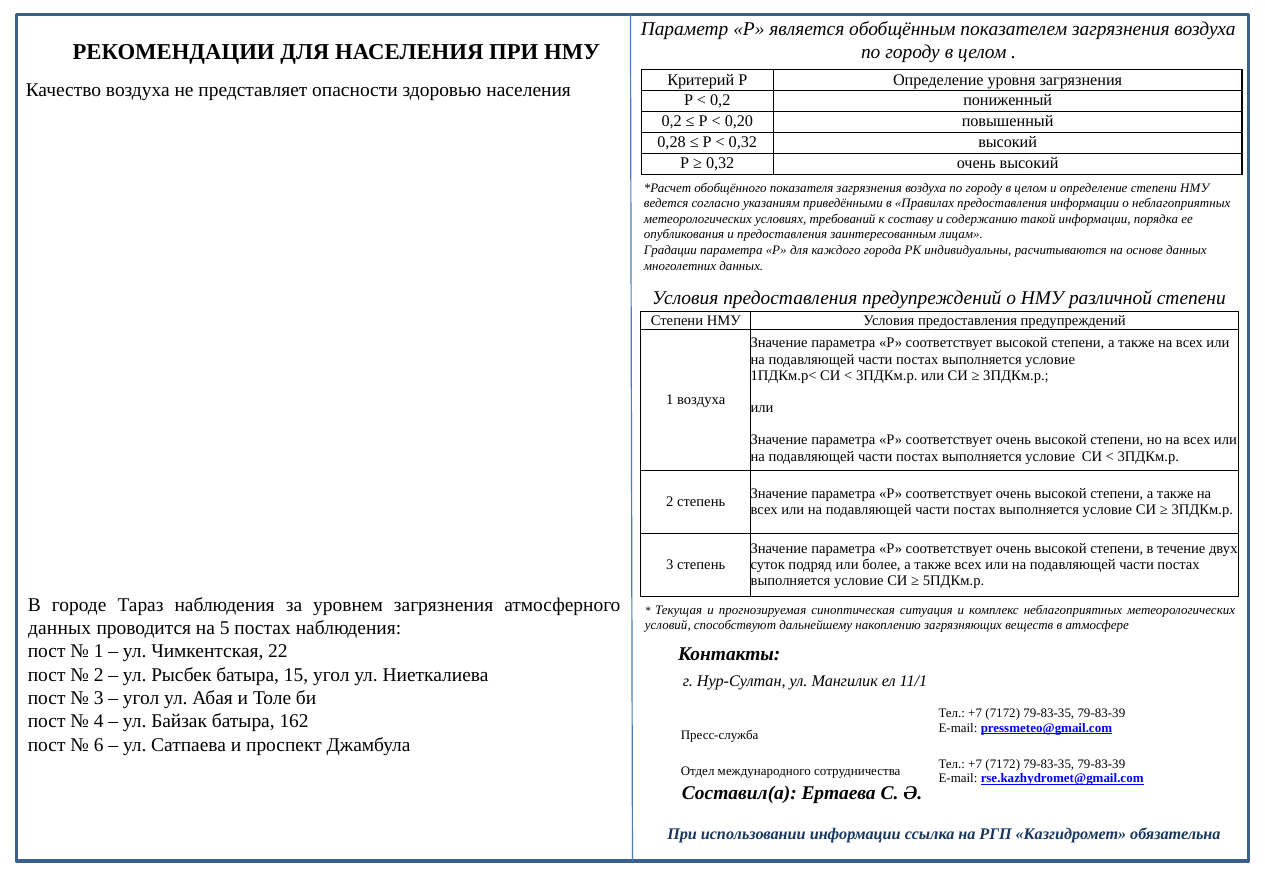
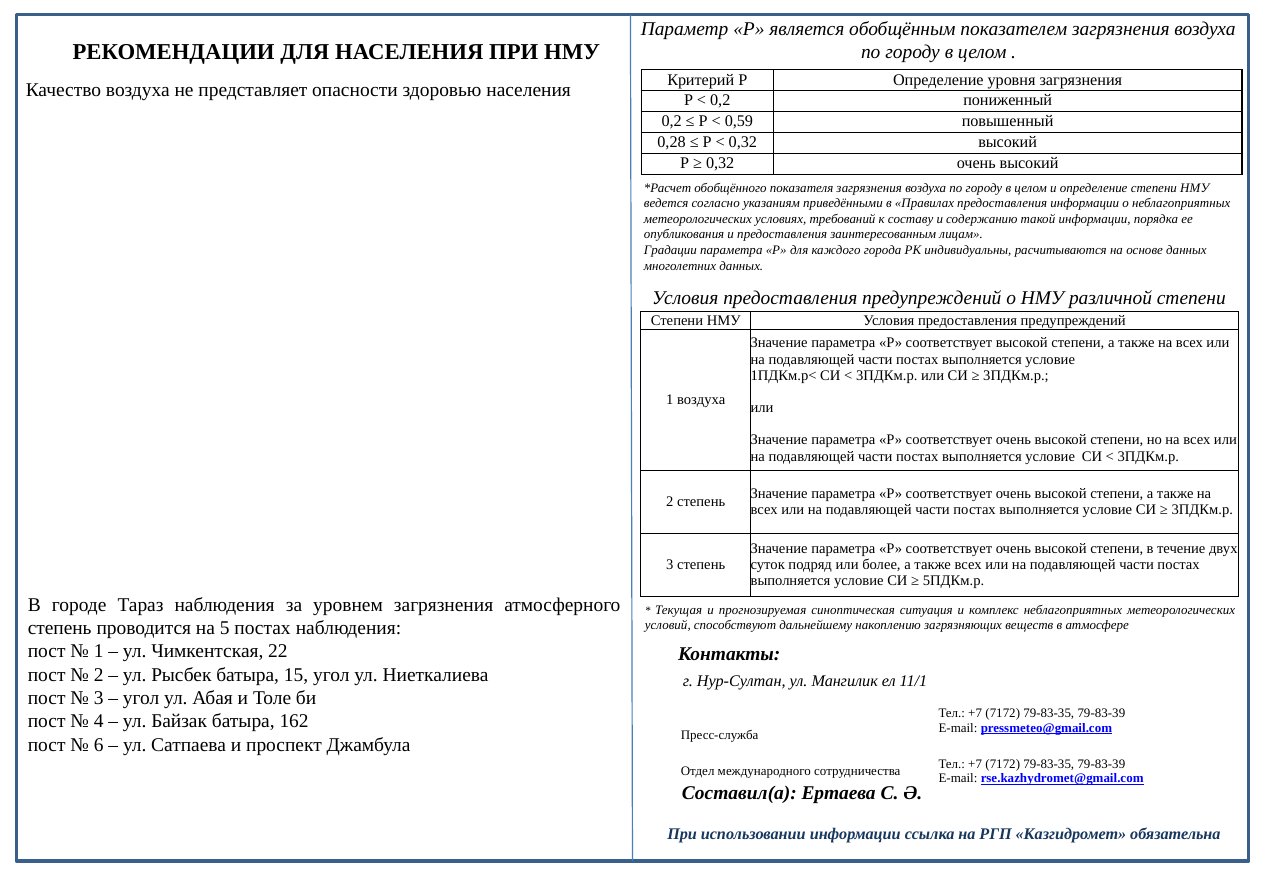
0,20: 0,20 -> 0,59
данных at (60, 628): данных -> степень
